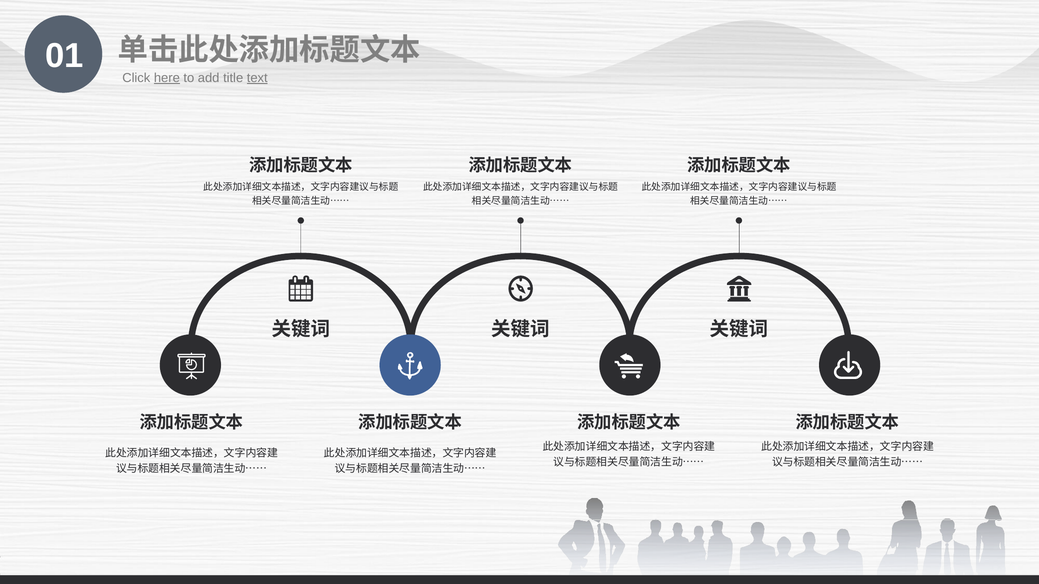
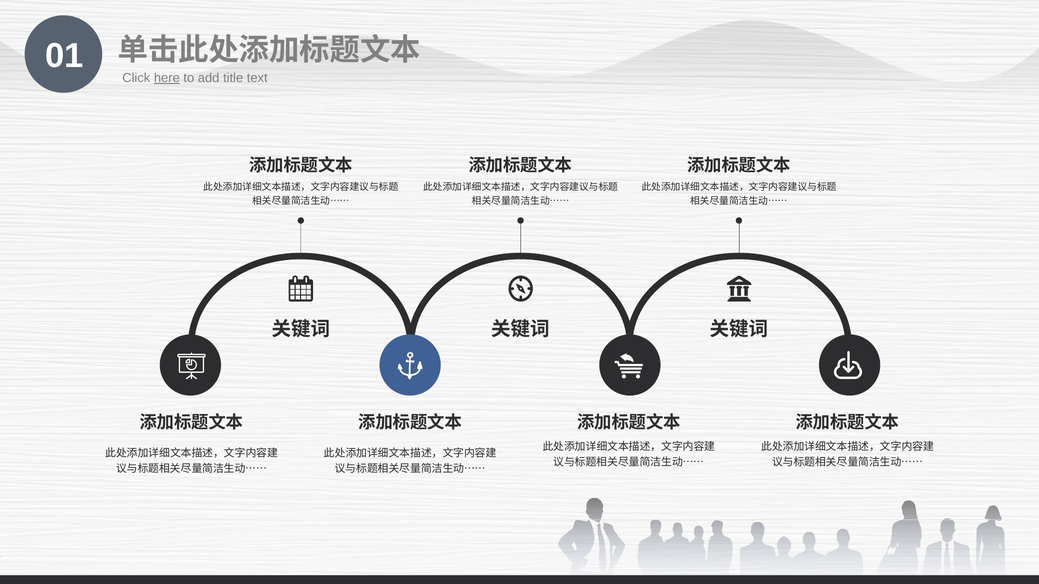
text underline: present -> none
